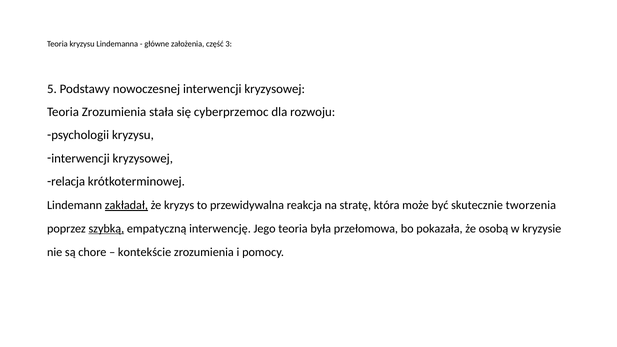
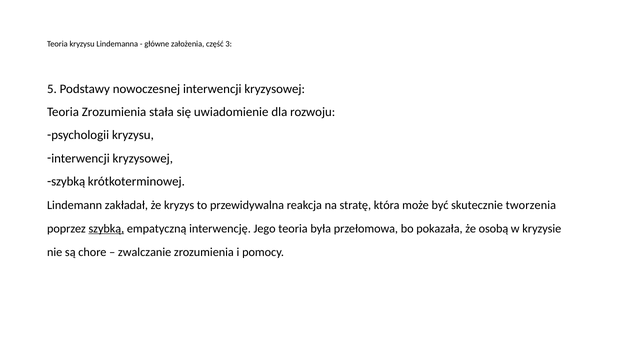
cyberprzemoc: cyberprzemoc -> uwiadomienie
relacja at (68, 182): relacja -> szybką
zakładał underline: present -> none
kontekście: kontekście -> zwalczanie
